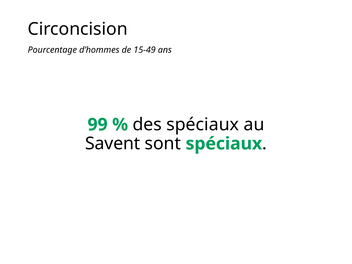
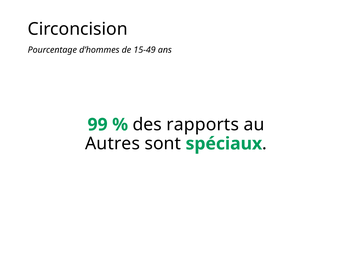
des spéciaux: spéciaux -> rapports
Savent: Savent -> Autres
